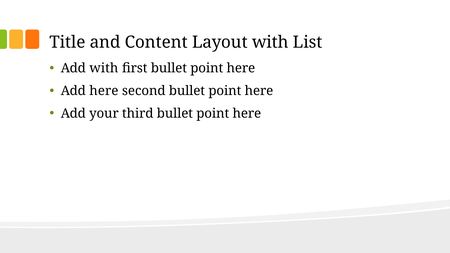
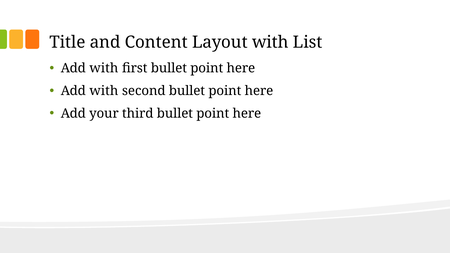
here at (104, 91): here -> with
